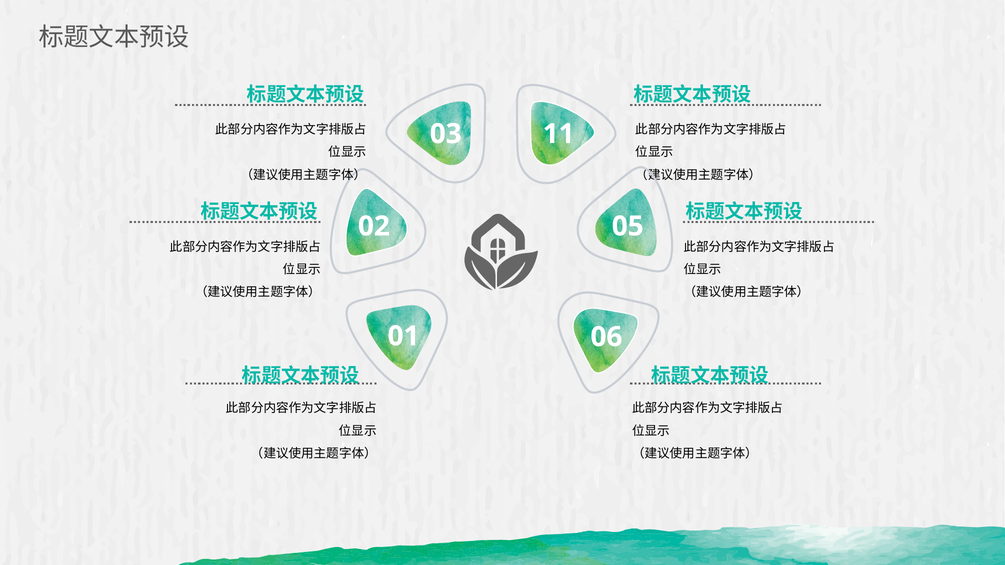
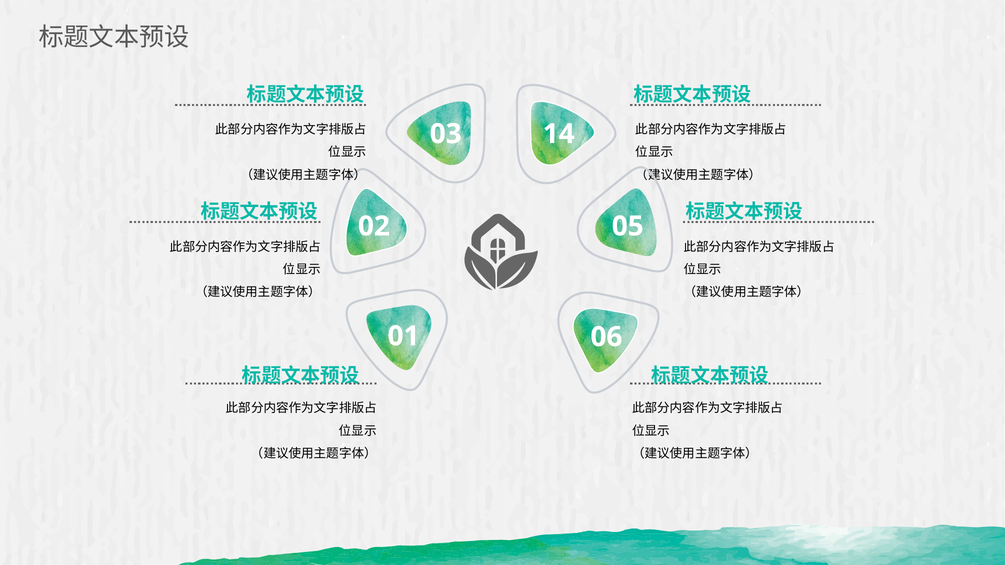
11: 11 -> 14
